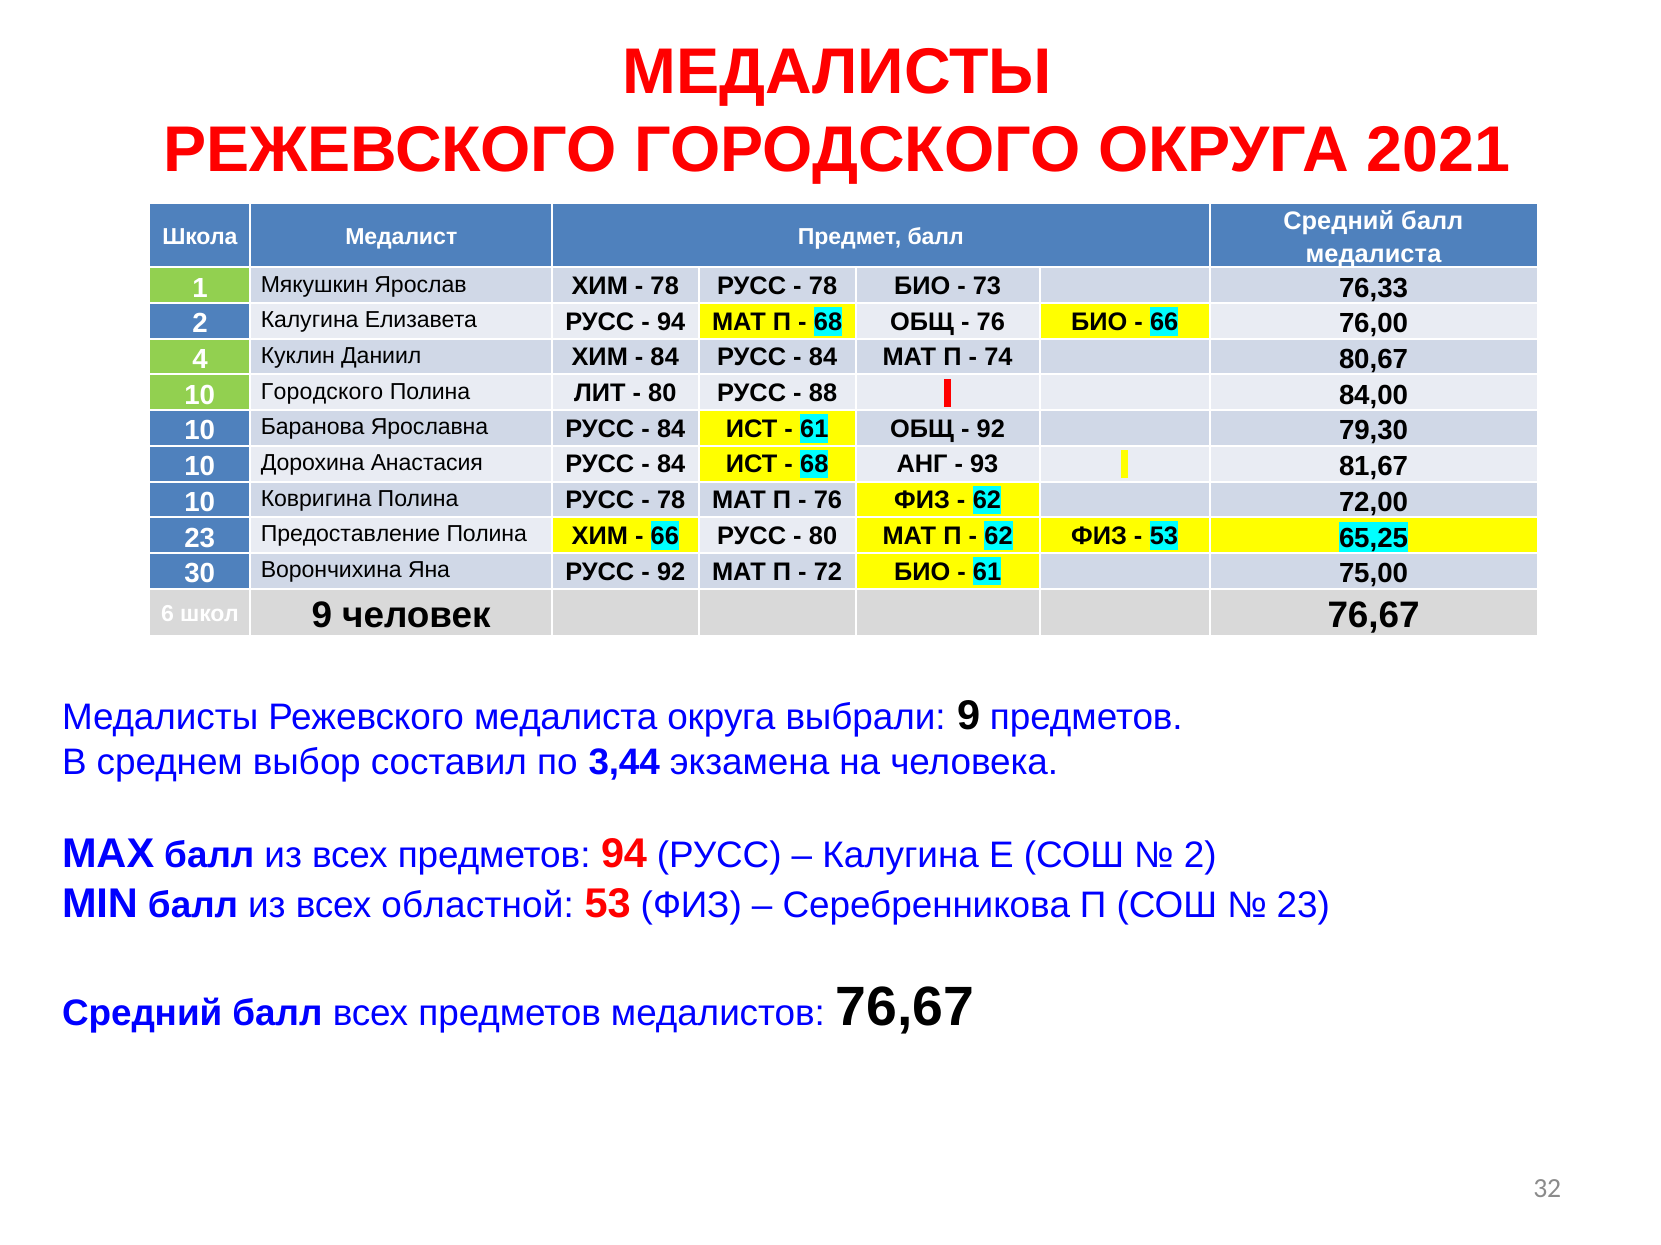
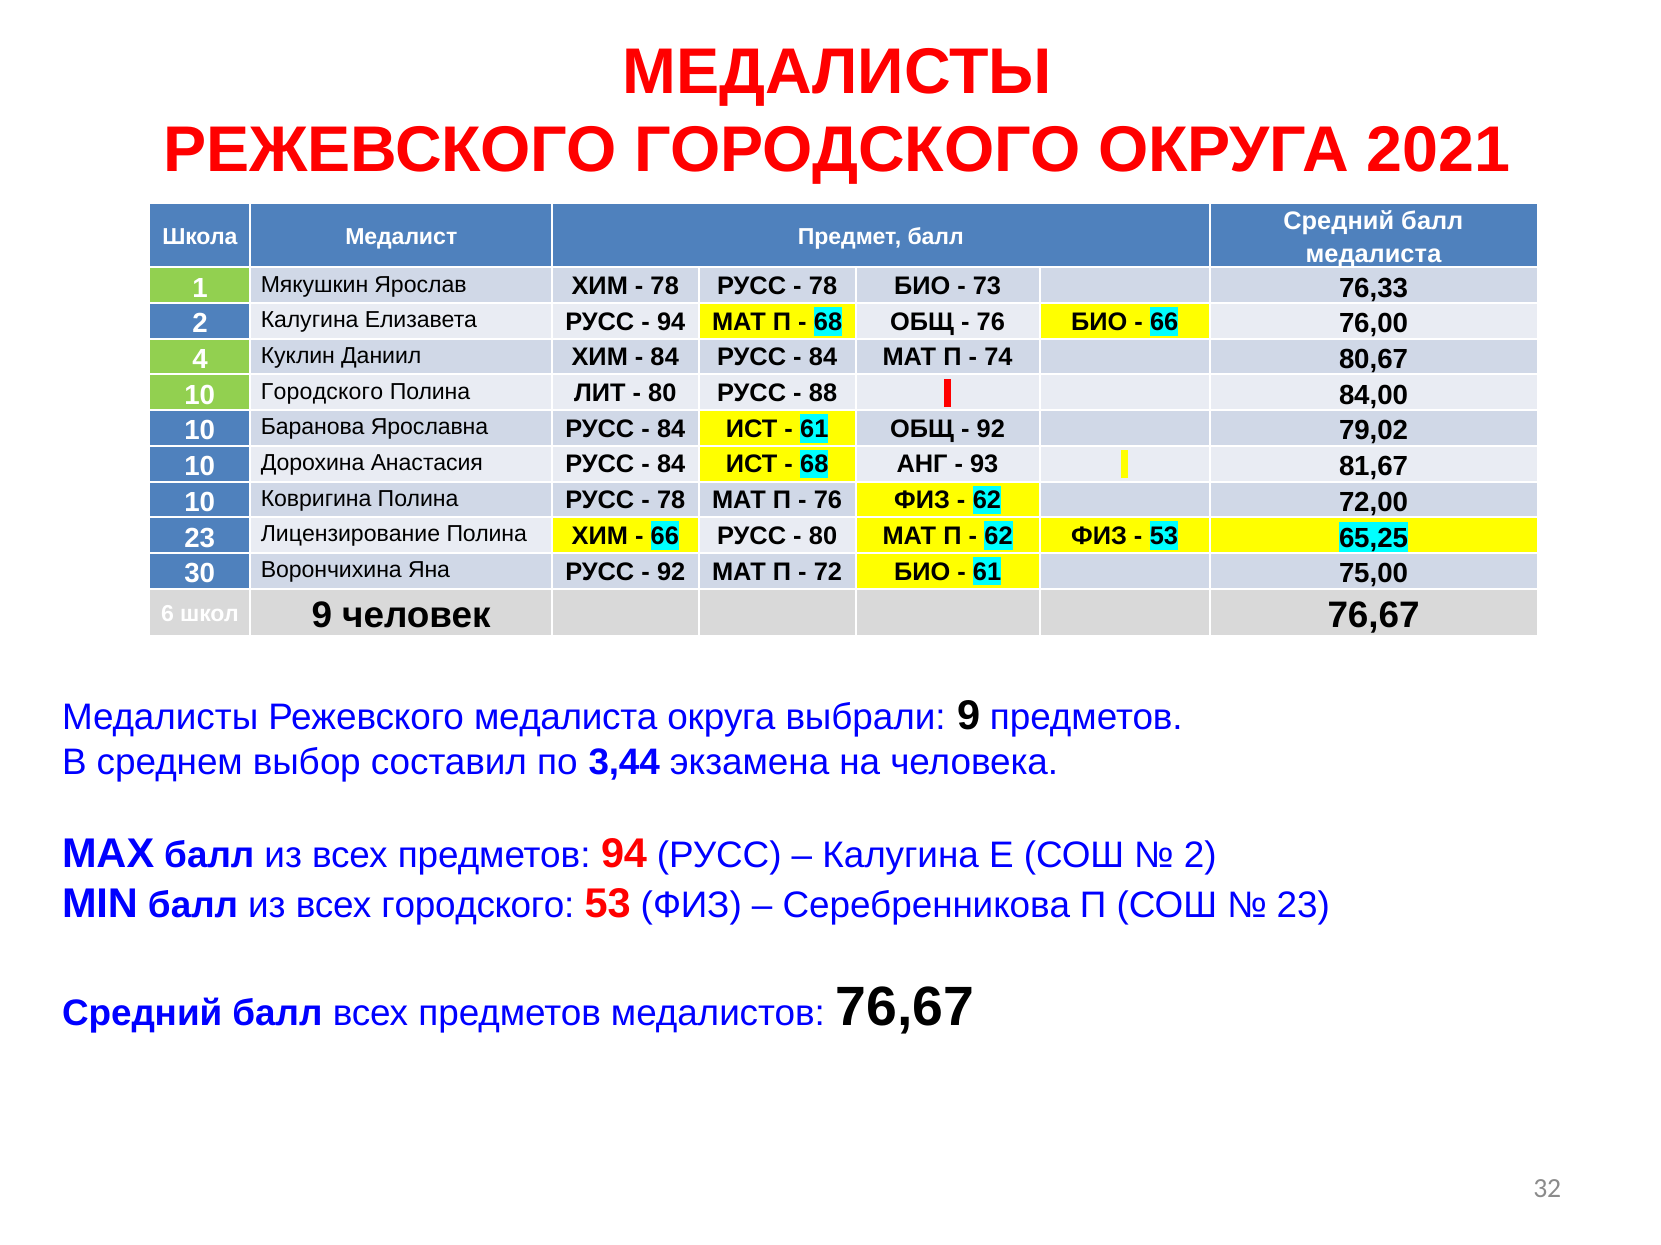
79,30: 79,30 -> 79,02
Предоставление: Предоставление -> Лицензирование
всех областной: областной -> городского
